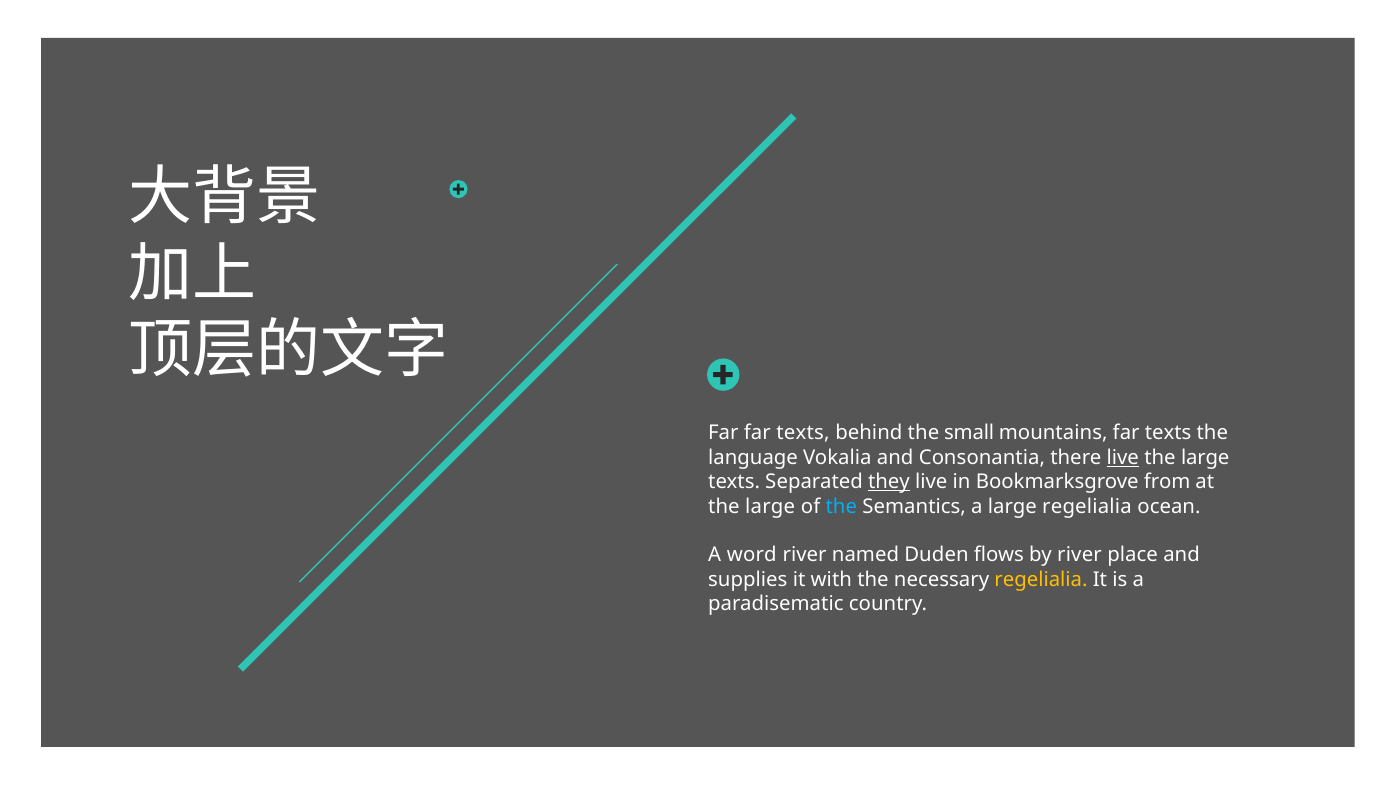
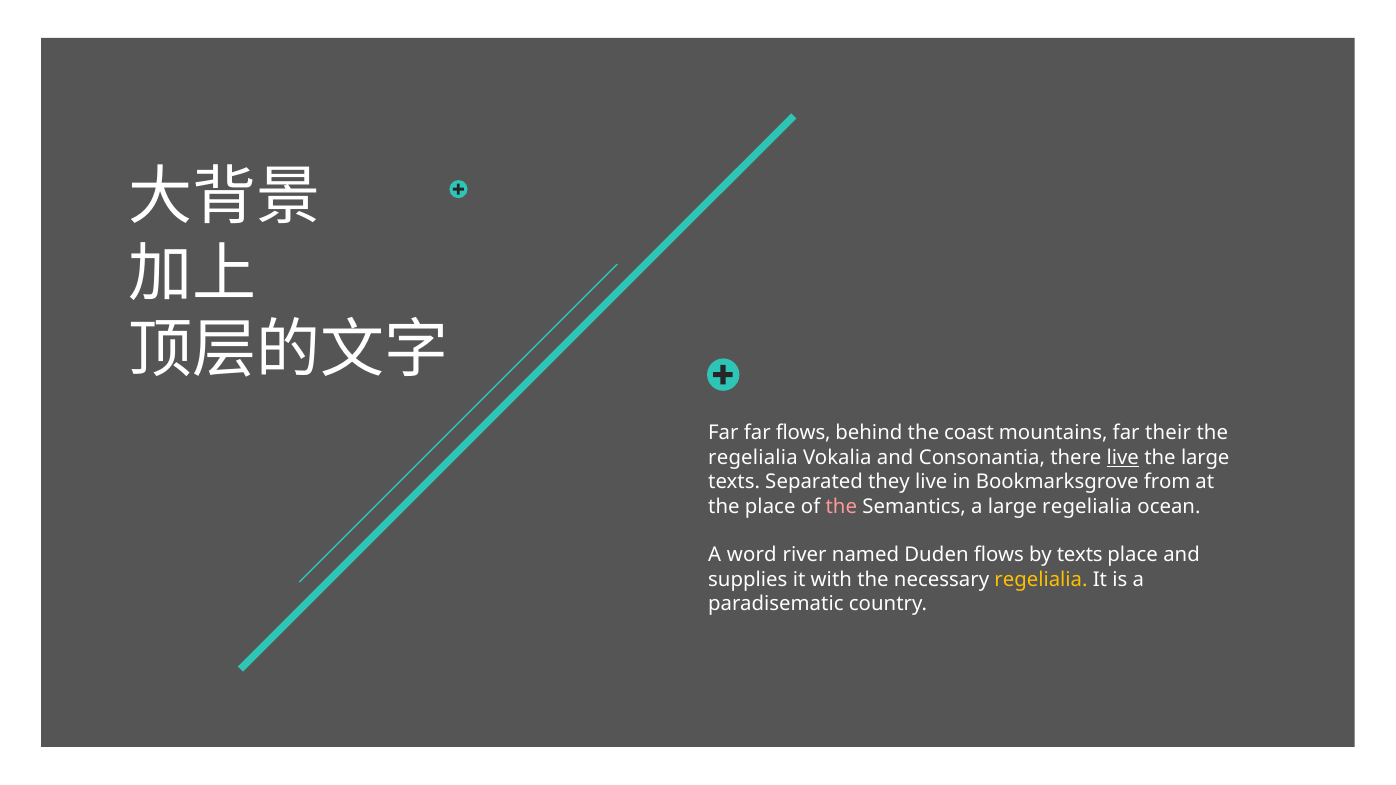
Far far texts: texts -> flows
small: small -> coast
mountains far texts: texts -> their
language at (753, 458): language -> regelialia
they underline: present -> none
large at (770, 507): large -> place
the at (841, 507) colour: light blue -> pink
by river: river -> texts
